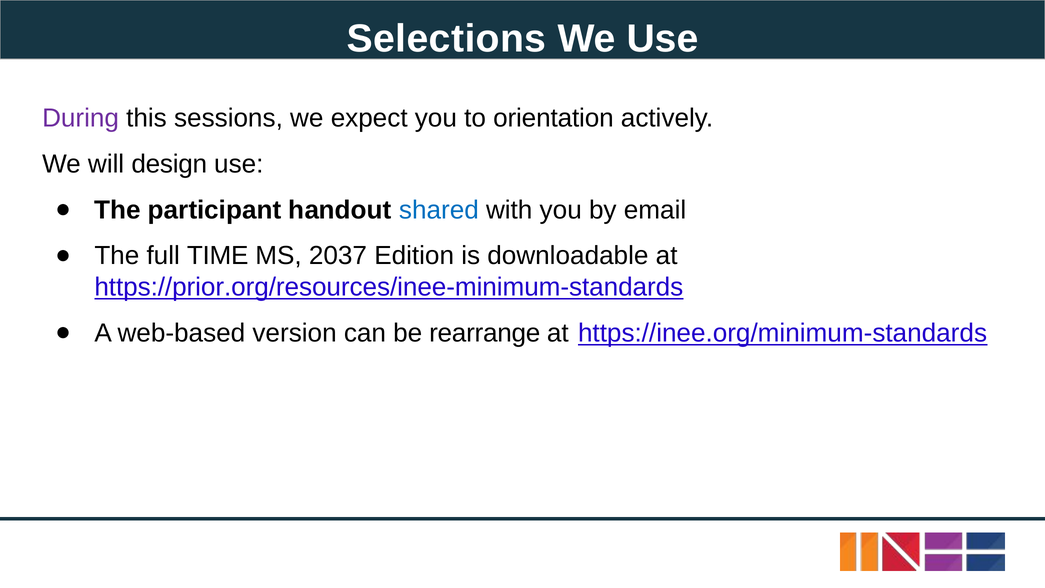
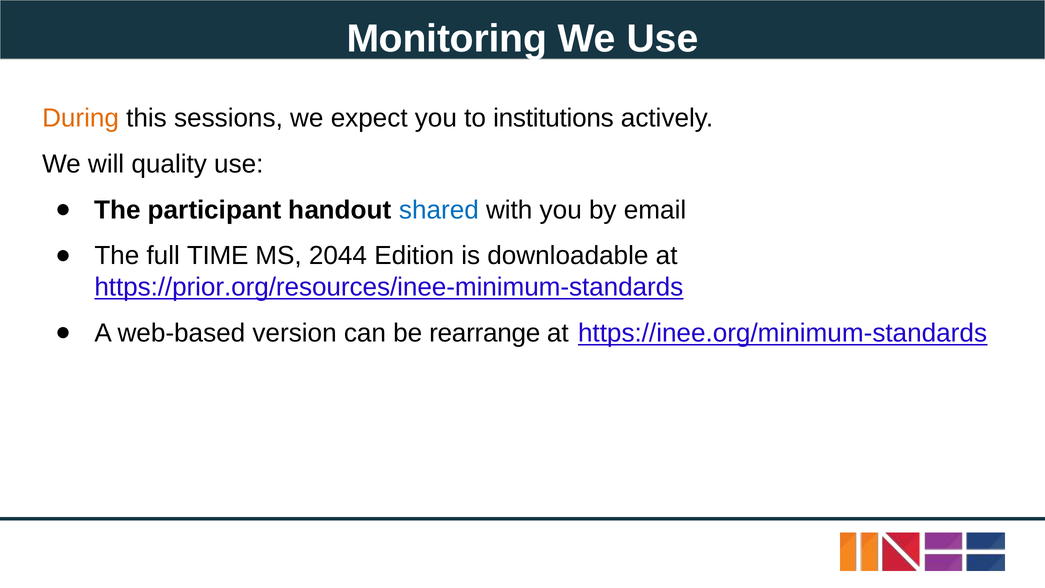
Selections: Selections -> Monitoring
During colour: purple -> orange
orientation: orientation -> institutions
design: design -> quality
2037: 2037 -> 2044
